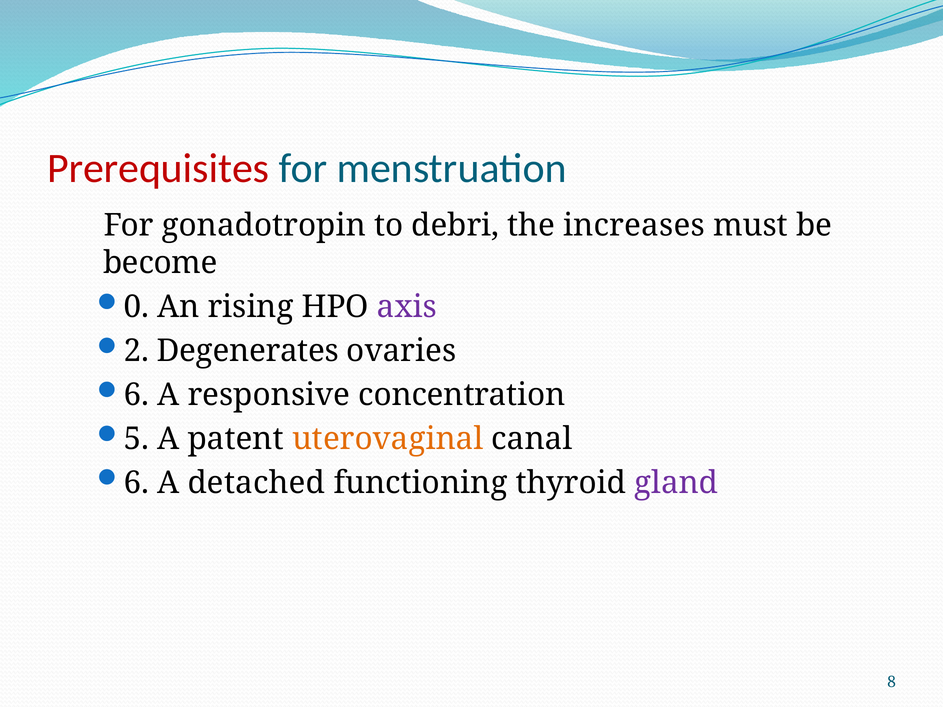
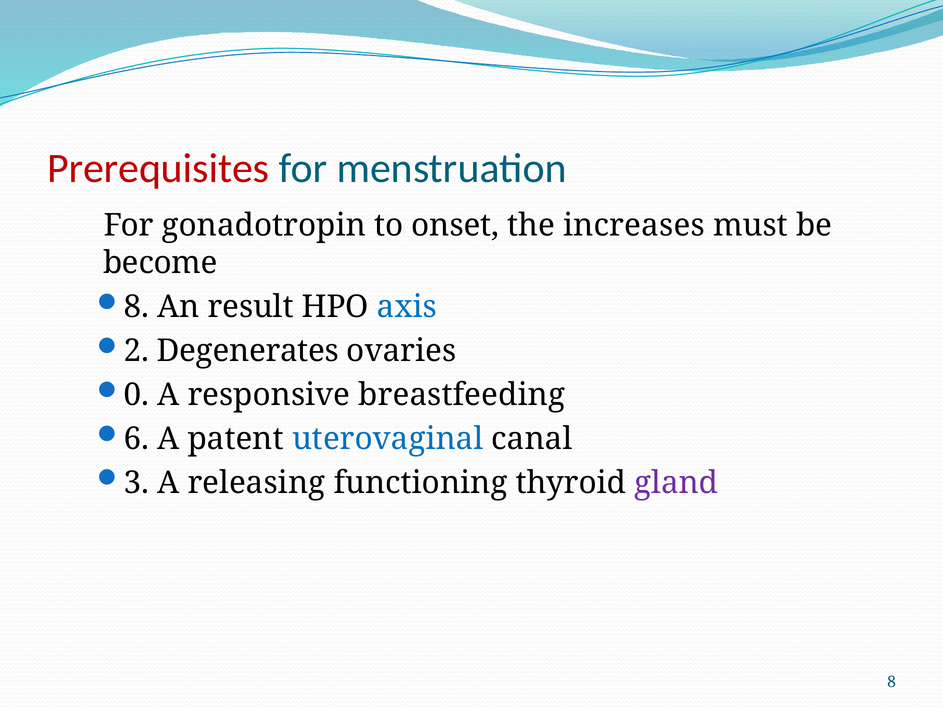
debri: debri -> onset
0 at (136, 307): 0 -> 8
rising: rising -> result
axis colour: purple -> blue
6 at (136, 395): 6 -> 0
concentration: concentration -> breastfeeding
5: 5 -> 6
uterovaginal colour: orange -> blue
6 at (136, 483): 6 -> 3
detached: detached -> releasing
